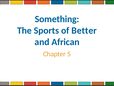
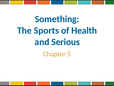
Better: Better -> Health
African: African -> Serious
